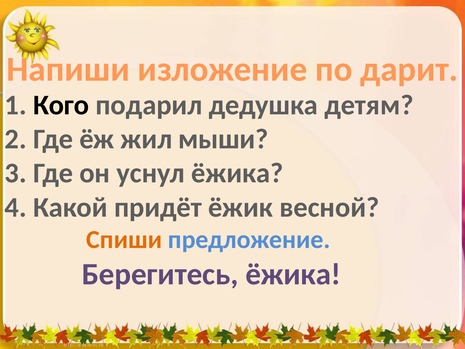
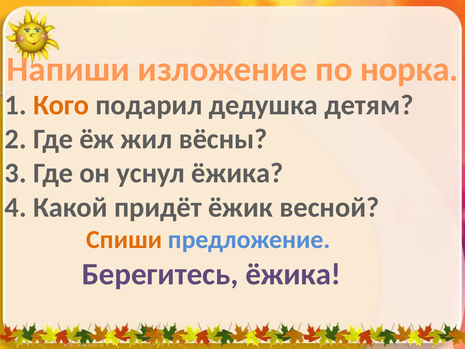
дарит: дарит -> норка
Кого colour: black -> orange
мыши: мыши -> вёсны
